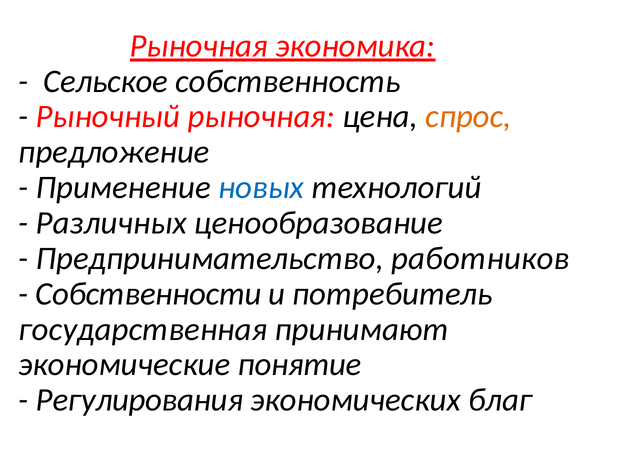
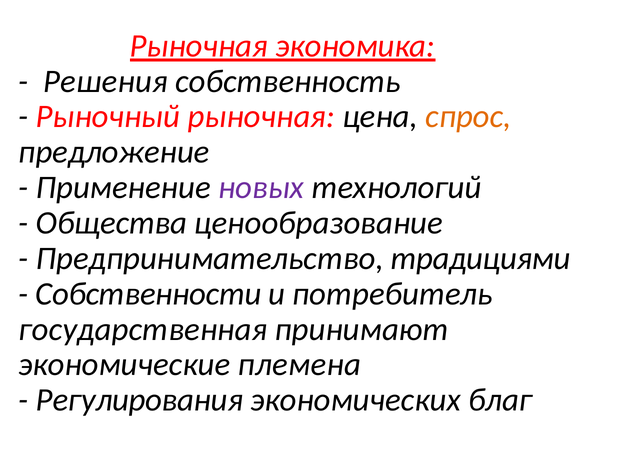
Сельское: Сельское -> Решения
новых colour: blue -> purple
Различных: Различных -> Общества
работников: работников -> традициями
понятие: понятие -> племена
